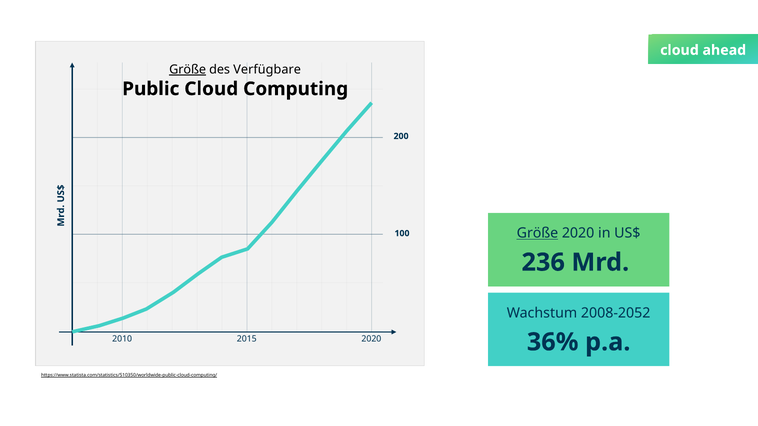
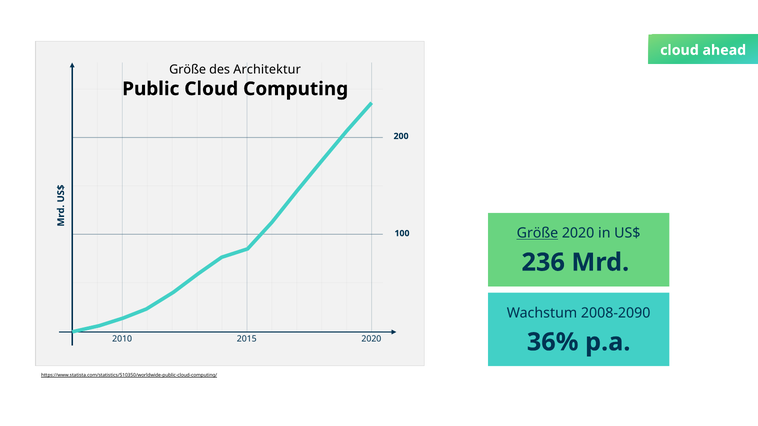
Größe at (188, 70) underline: present -> none
Verfügbare: Verfügbare -> Architektur
2008-2052: 2008-2052 -> 2008-2090
